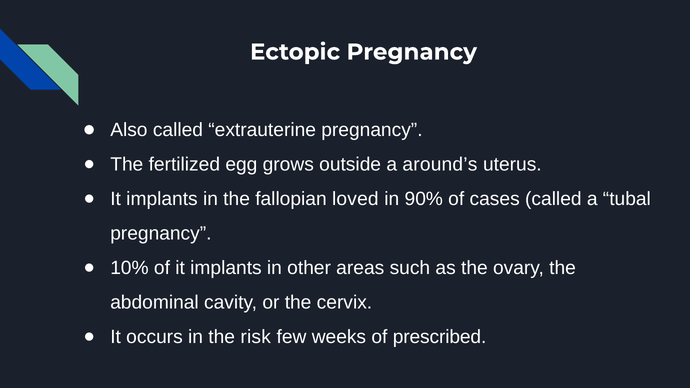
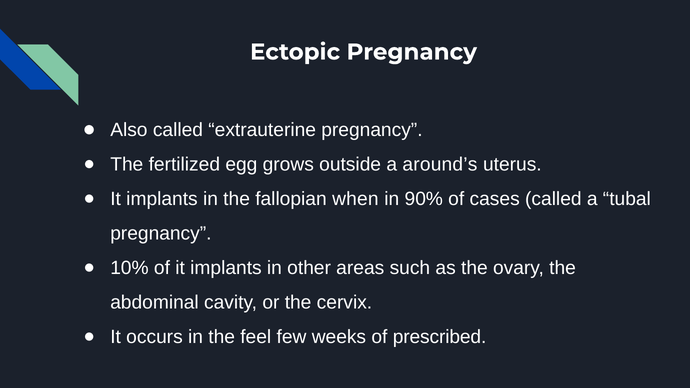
loved: loved -> when
risk: risk -> feel
